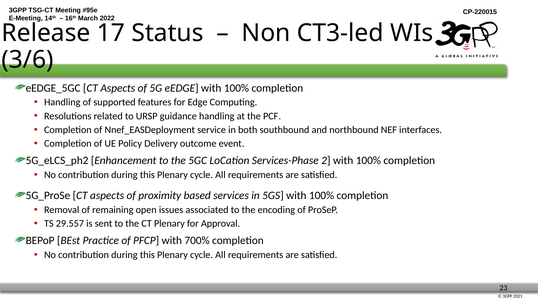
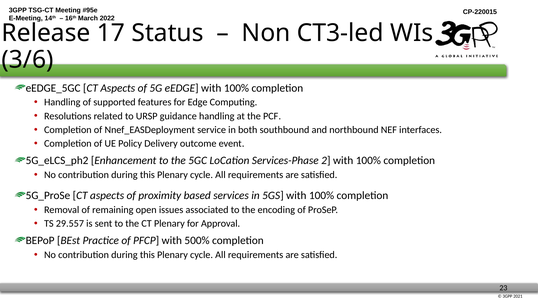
700%: 700% -> 500%
